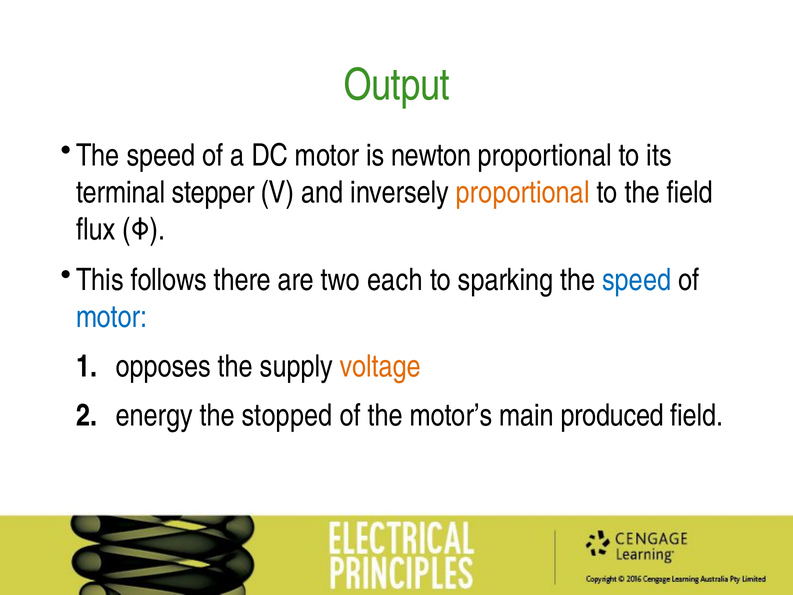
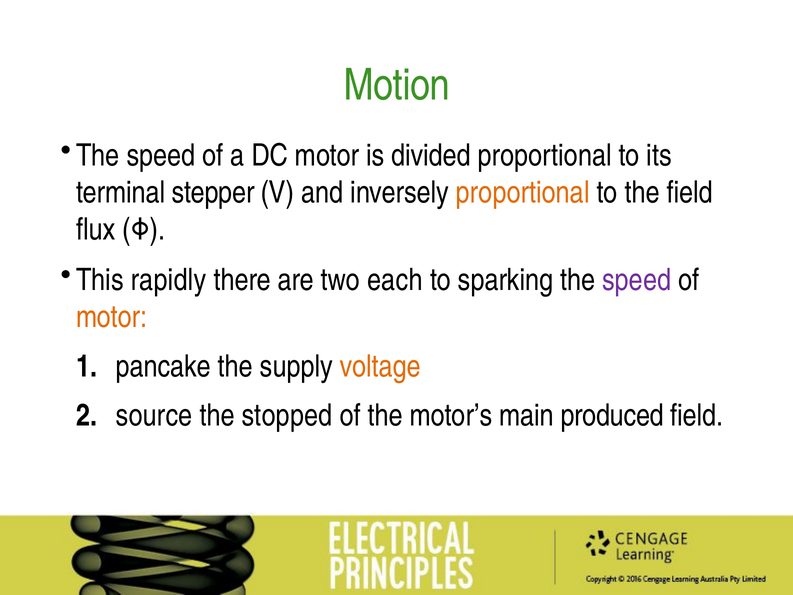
Output: Output -> Motion
newton: newton -> divided
follows: follows -> rapidly
speed at (637, 280) colour: blue -> purple
motor at (112, 317) colour: blue -> orange
opposes: opposes -> pancake
energy: energy -> source
